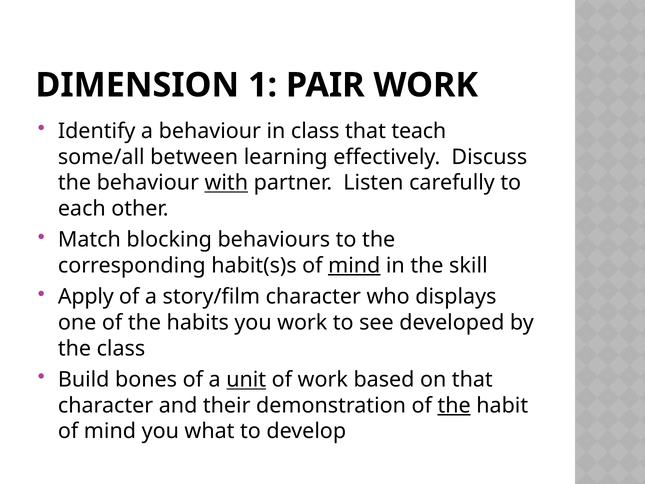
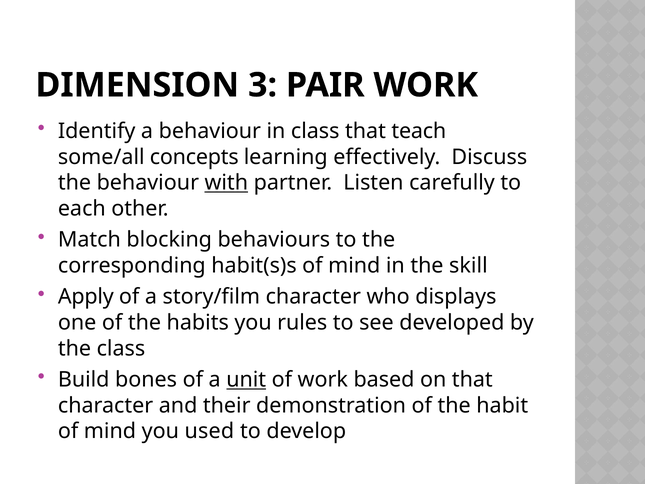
1: 1 -> 3
between: between -> concepts
mind at (354, 266) underline: present -> none
you work: work -> rules
the at (454, 405) underline: present -> none
what: what -> used
